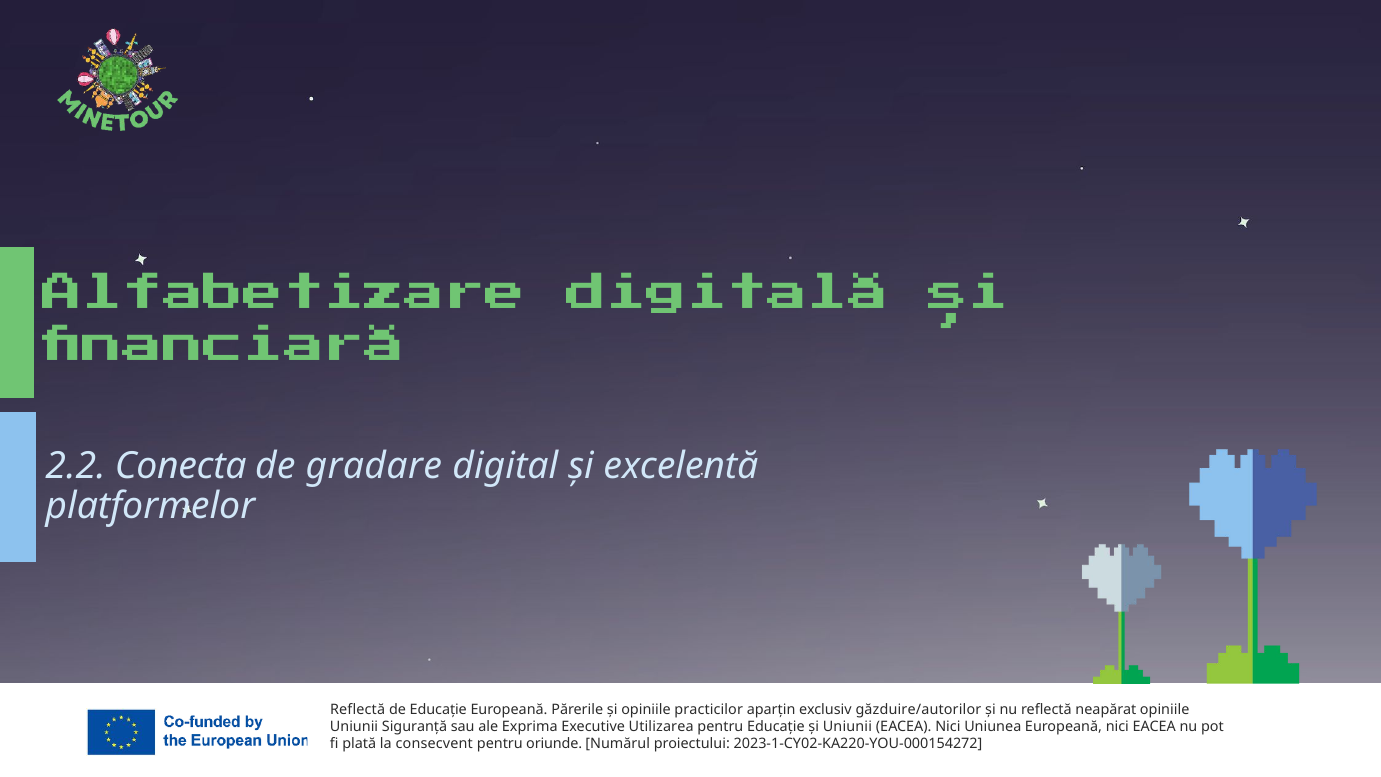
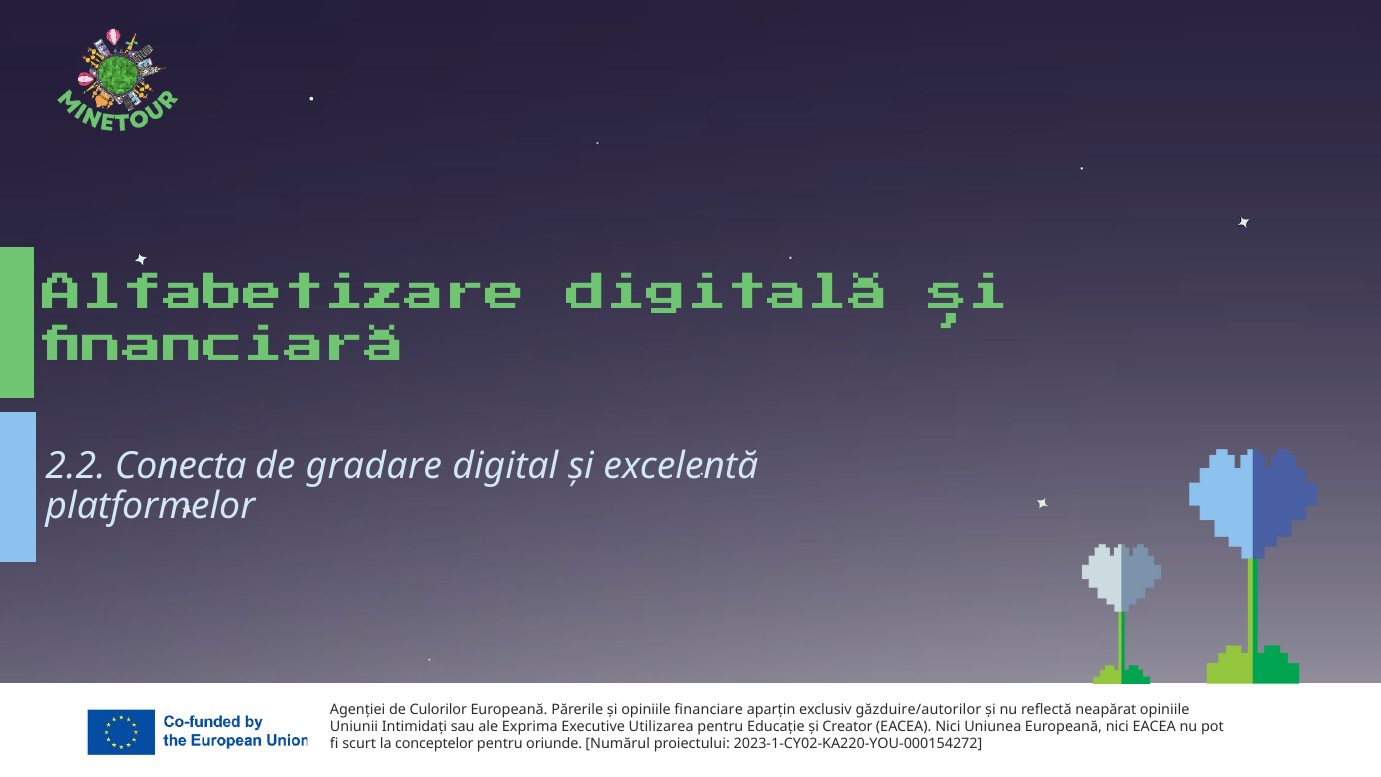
Reflectă at (358, 709): Reflectă -> Agenției
de Educație: Educație -> Culorilor
practicilor: practicilor -> financiare
Siguranță: Siguranță -> Intimidați
și Uniunii: Uniunii -> Creator
plată: plată -> scurt
consecvent: consecvent -> conceptelor
